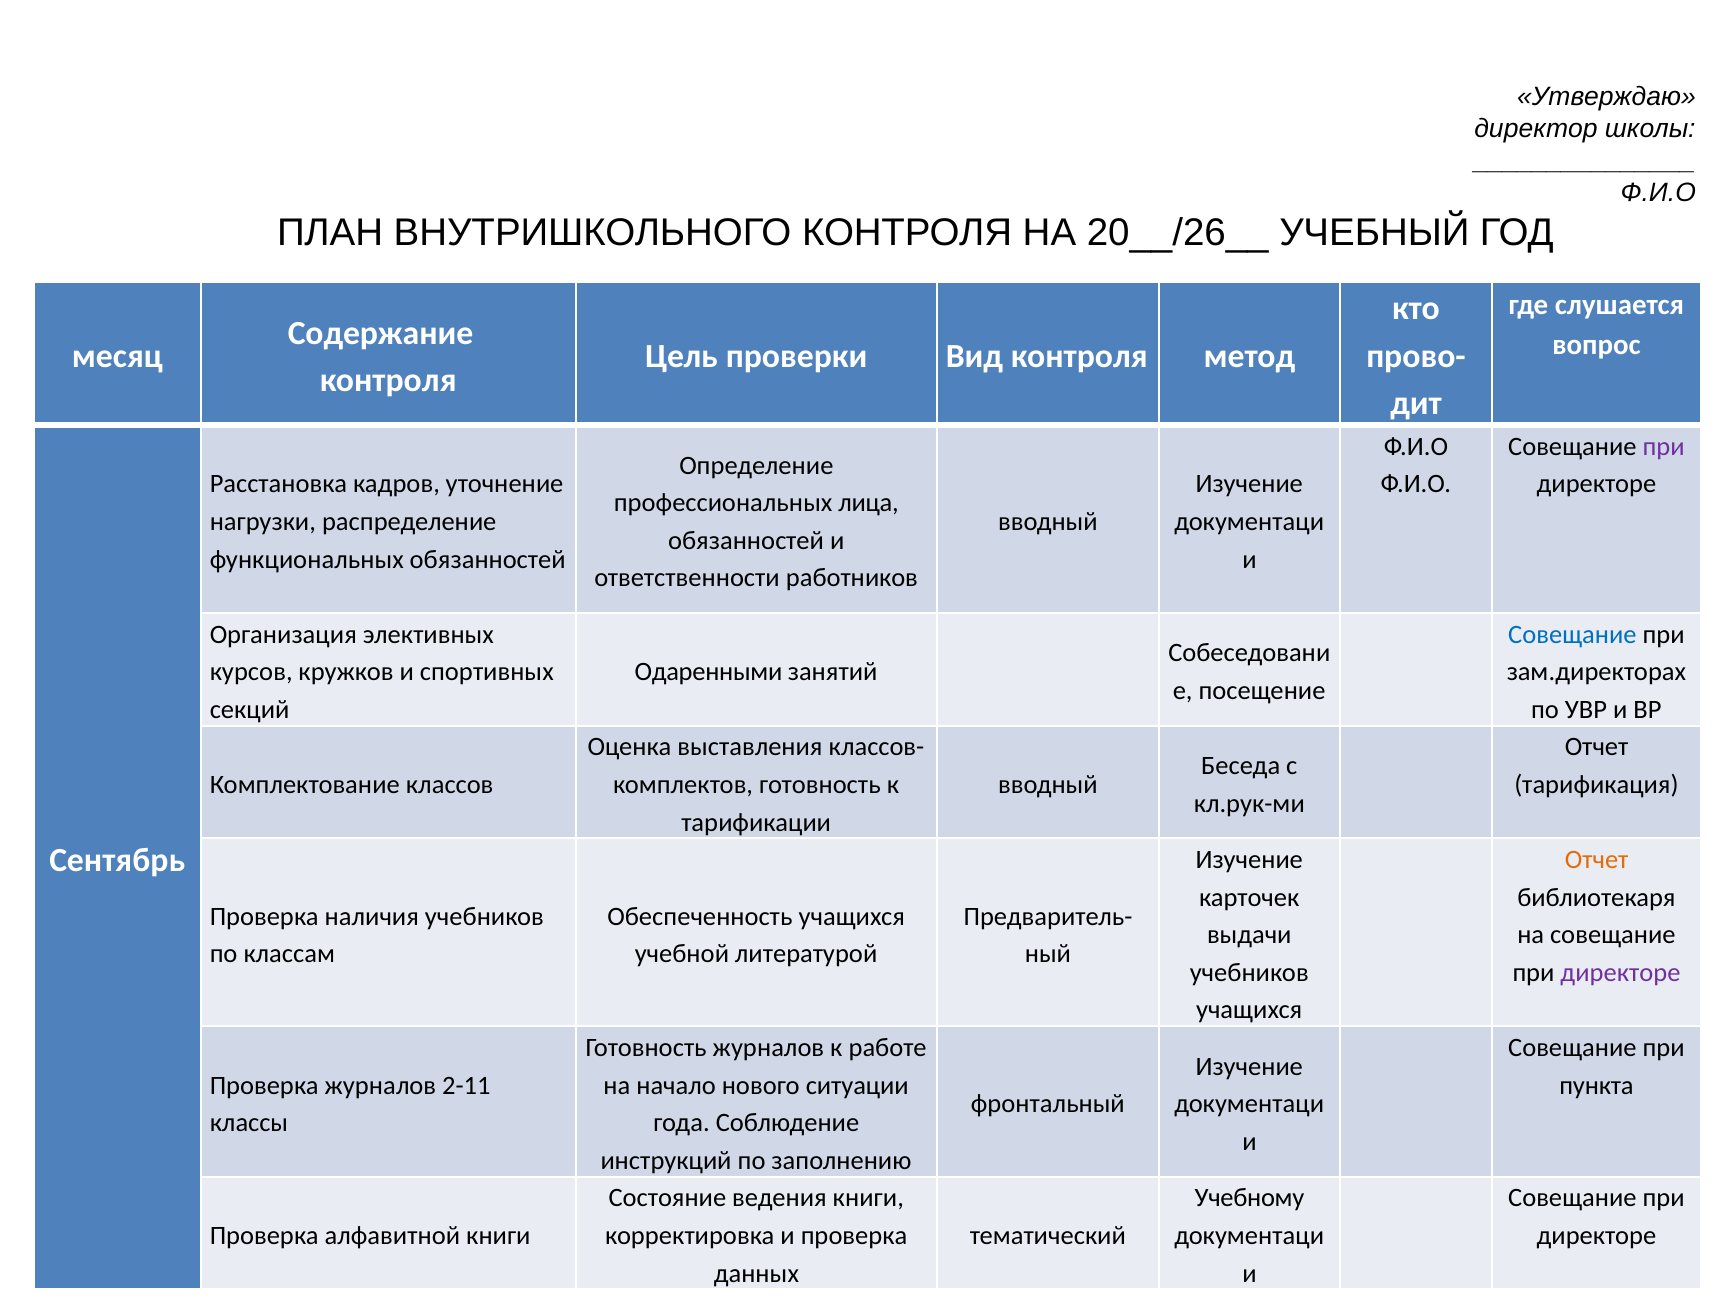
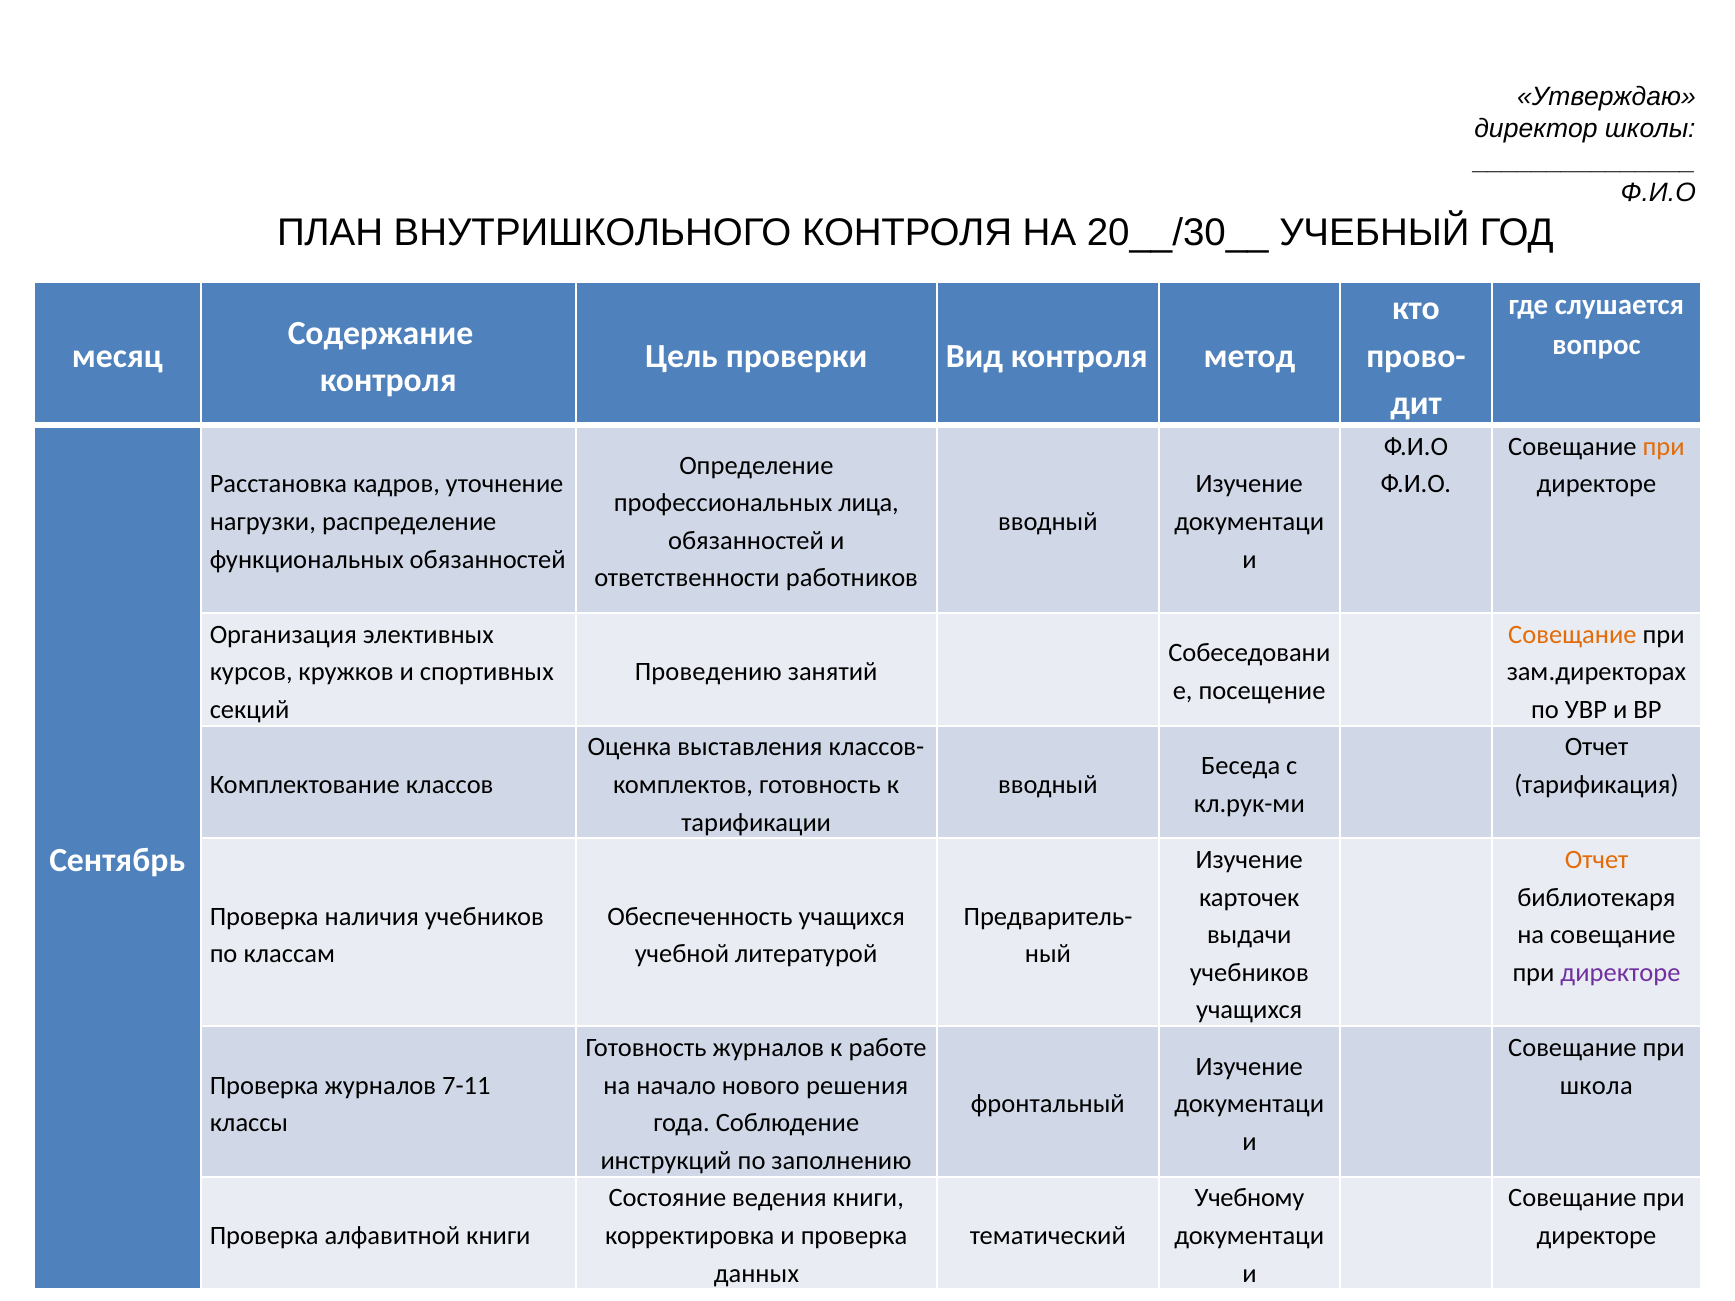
20__/26__: 20__/26__ -> 20__/30__
при at (1664, 447) colour: purple -> orange
Совещание at (1572, 635) colour: blue -> orange
Одаренными: Одаренными -> Проведению
2-11: 2-11 -> 7-11
ситуации: ситуации -> решения
пункта: пункта -> школа
